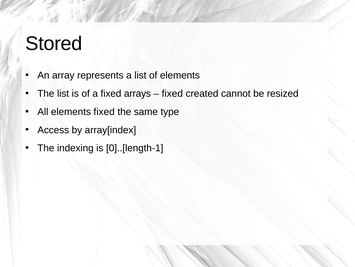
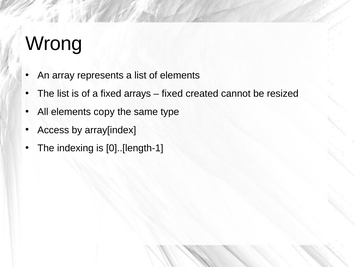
Stored: Stored -> Wrong
elements fixed: fixed -> copy
